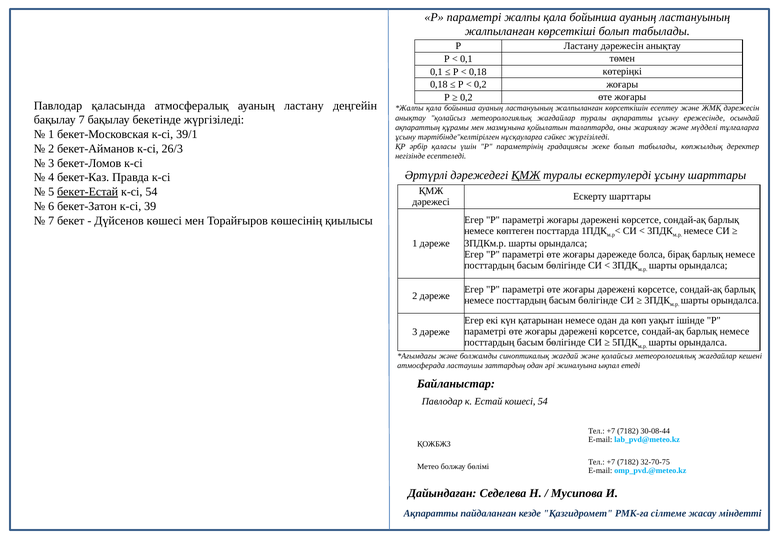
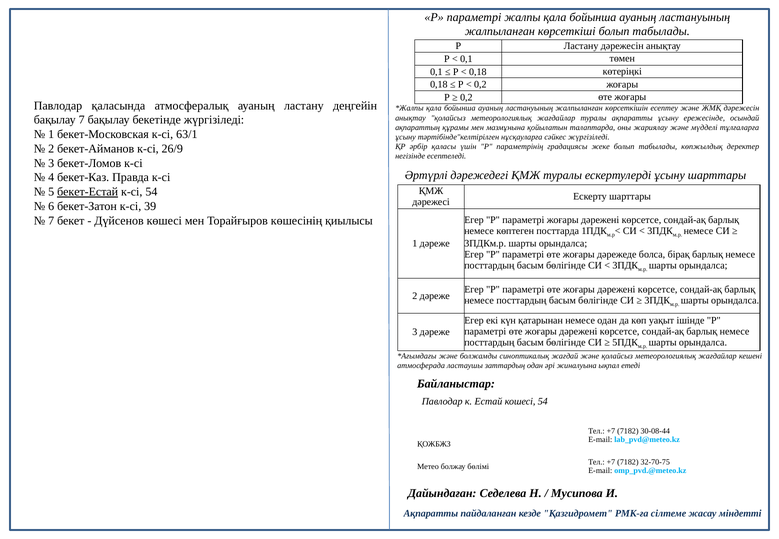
39/1: 39/1 -> 63/1
26/3: 26/3 -> 26/9
ҚМЖ at (526, 175) underline: present -> none
